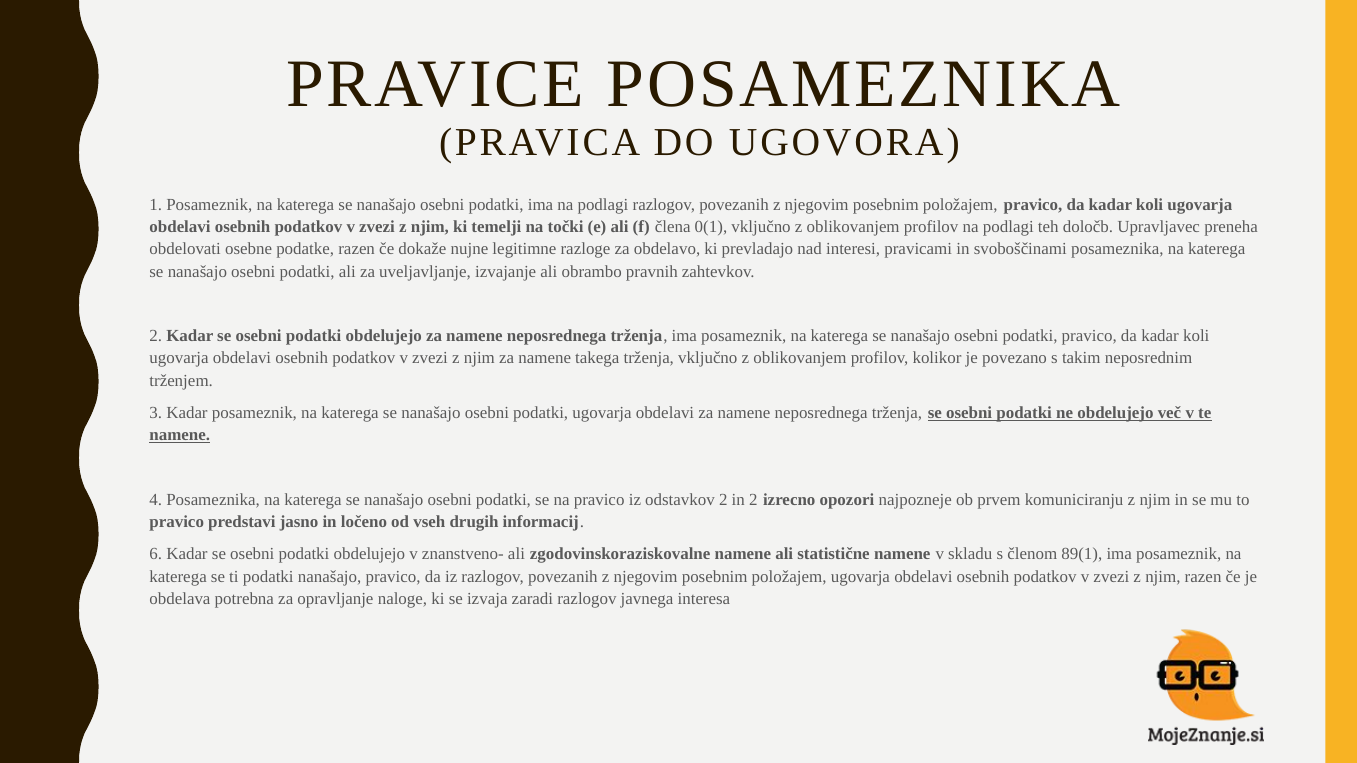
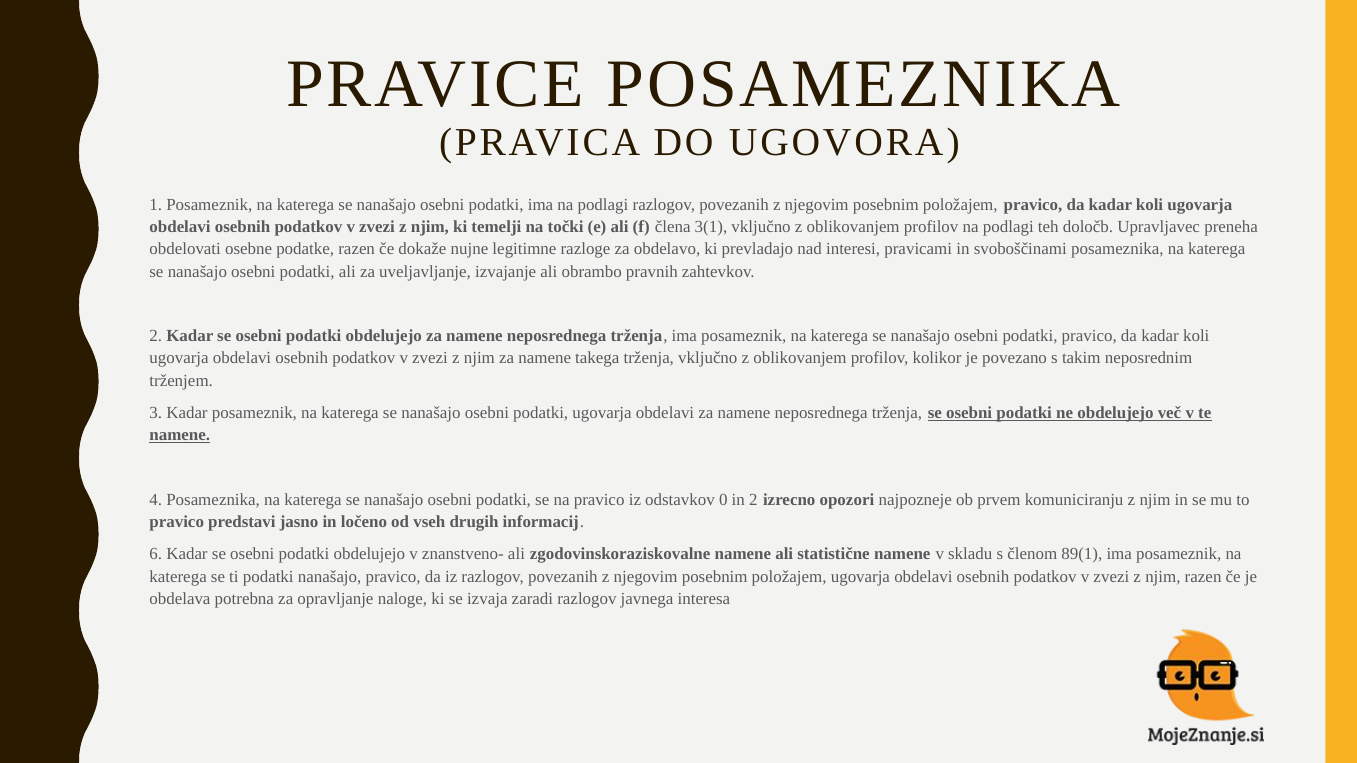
0(1: 0(1 -> 3(1
odstavkov 2: 2 -> 0
